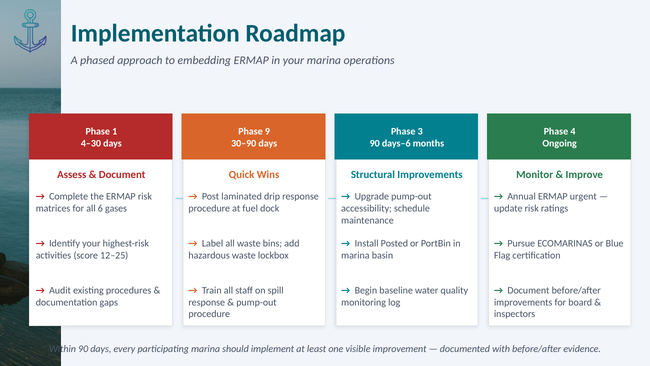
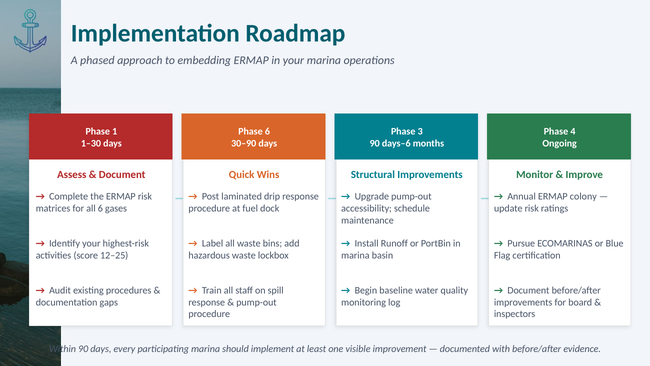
Phase 9: 9 -> 6
4–30: 4–30 -> 1–30
urgent: urgent -> colony
Posted: Posted -> Runoff
